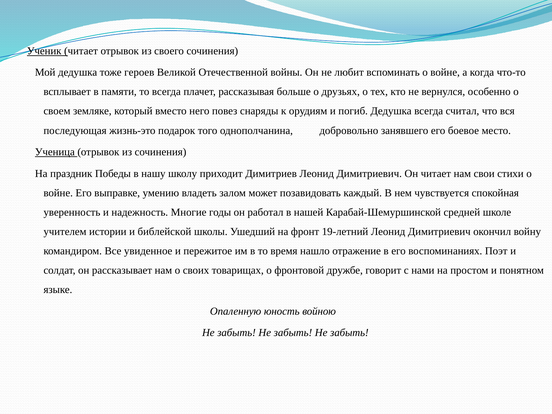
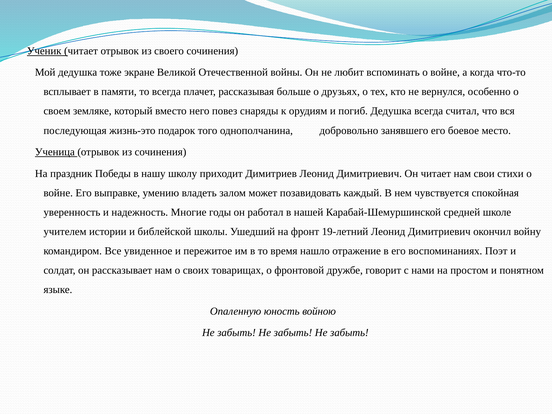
героев: героев -> экране
